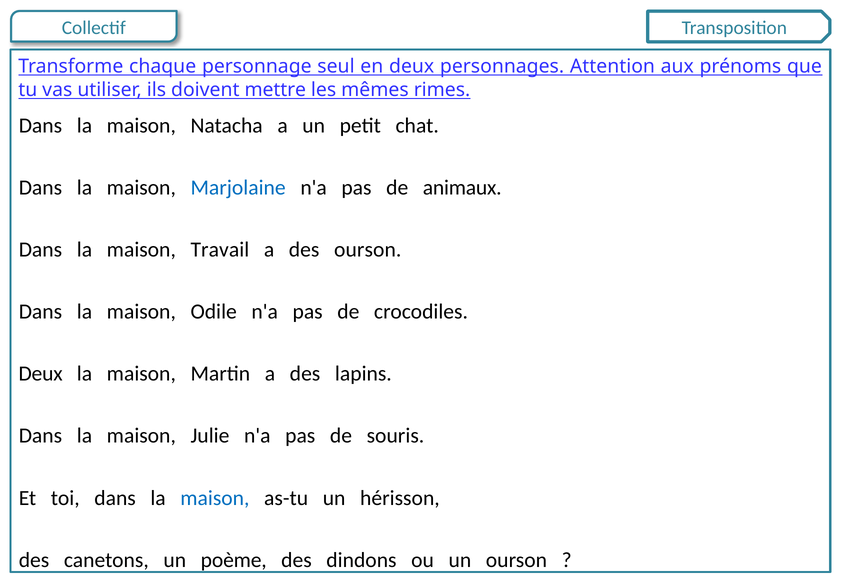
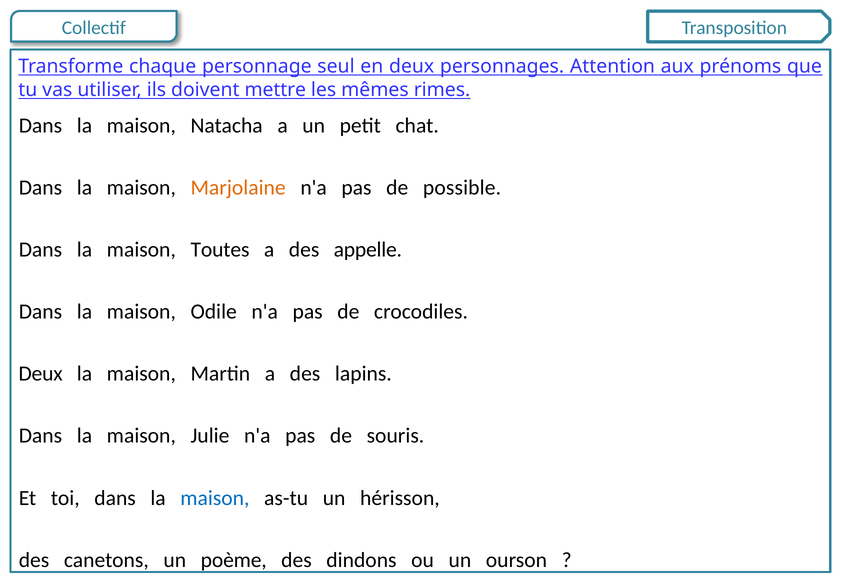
Marjolaine colour: blue -> orange
animaux: animaux -> possible
Travail: Travail -> Toutes
des ourson: ourson -> appelle
